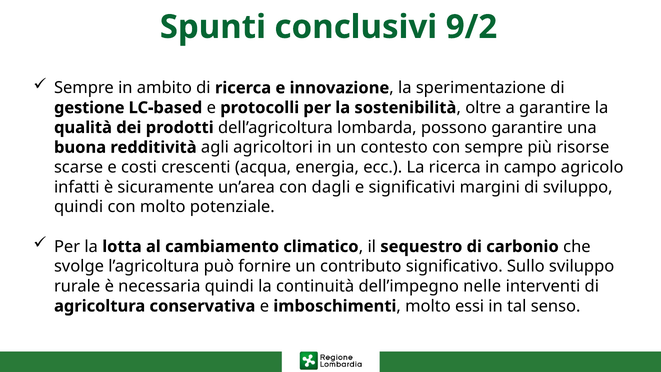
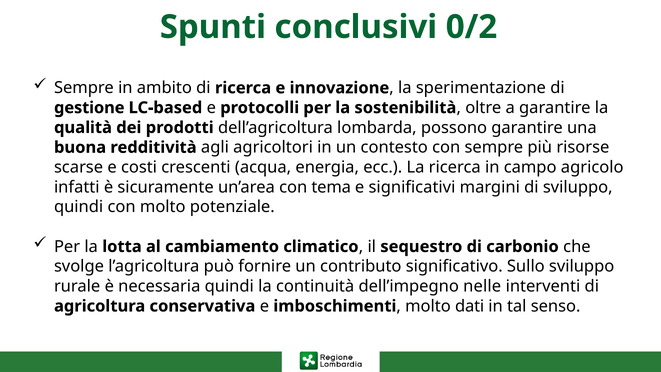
9/2: 9/2 -> 0/2
dagli: dagli -> tema
essi: essi -> dati
